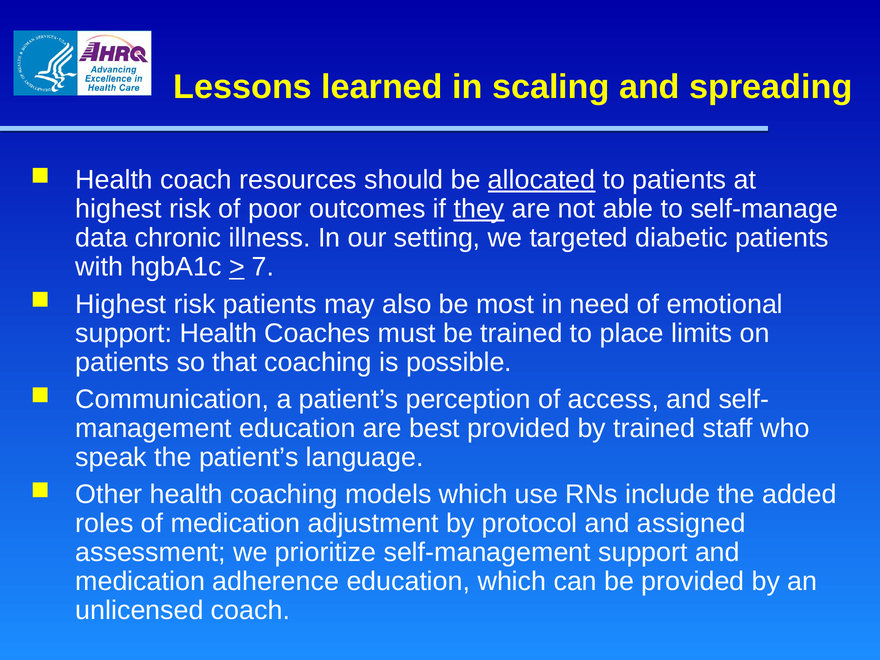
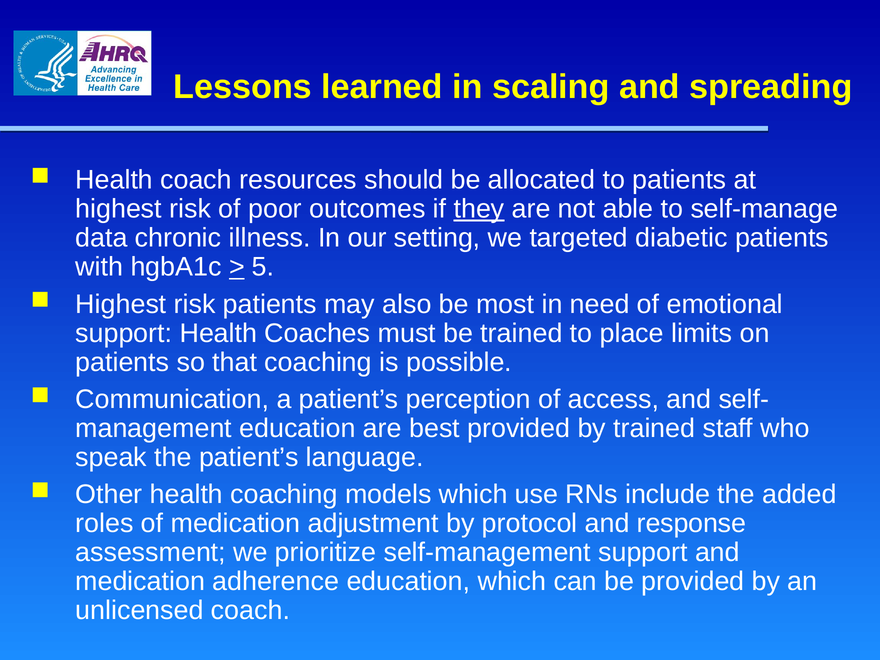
allocated underline: present -> none
7: 7 -> 5
assigned: assigned -> response
